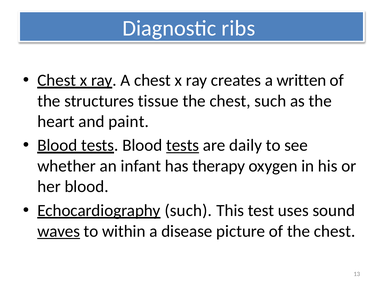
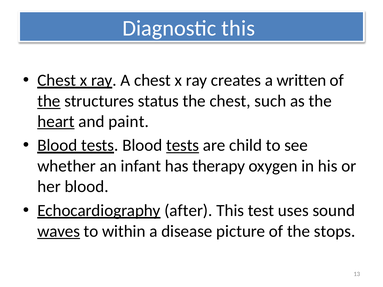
Diagnostic ribs: ribs -> this
the at (49, 101) underline: none -> present
tissue: tissue -> status
heart underline: none -> present
daily: daily -> child
such at (188, 211): such -> after
of the chest: chest -> stops
